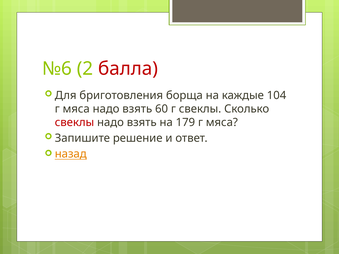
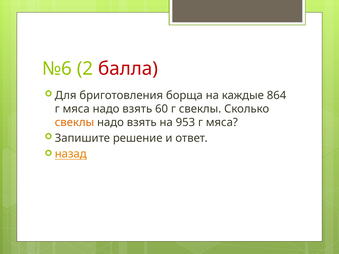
104: 104 -> 864
свеклы at (74, 123) colour: red -> orange
179: 179 -> 953
